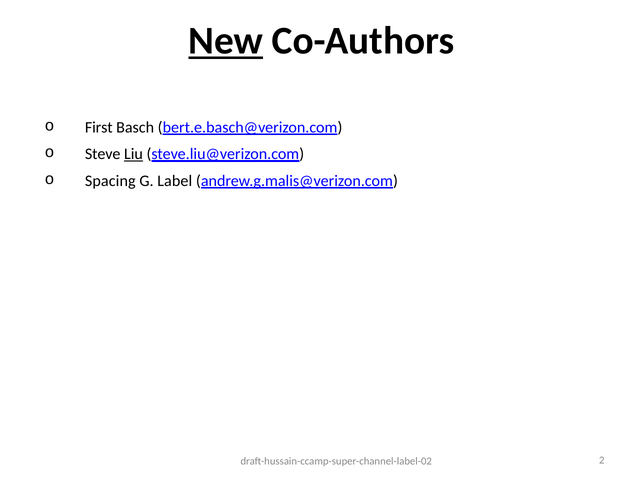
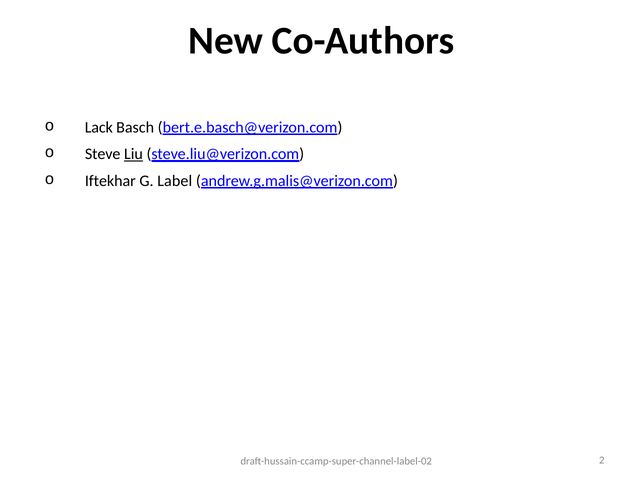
New underline: present -> none
First: First -> Lack
Spacing: Spacing -> Iftekhar
